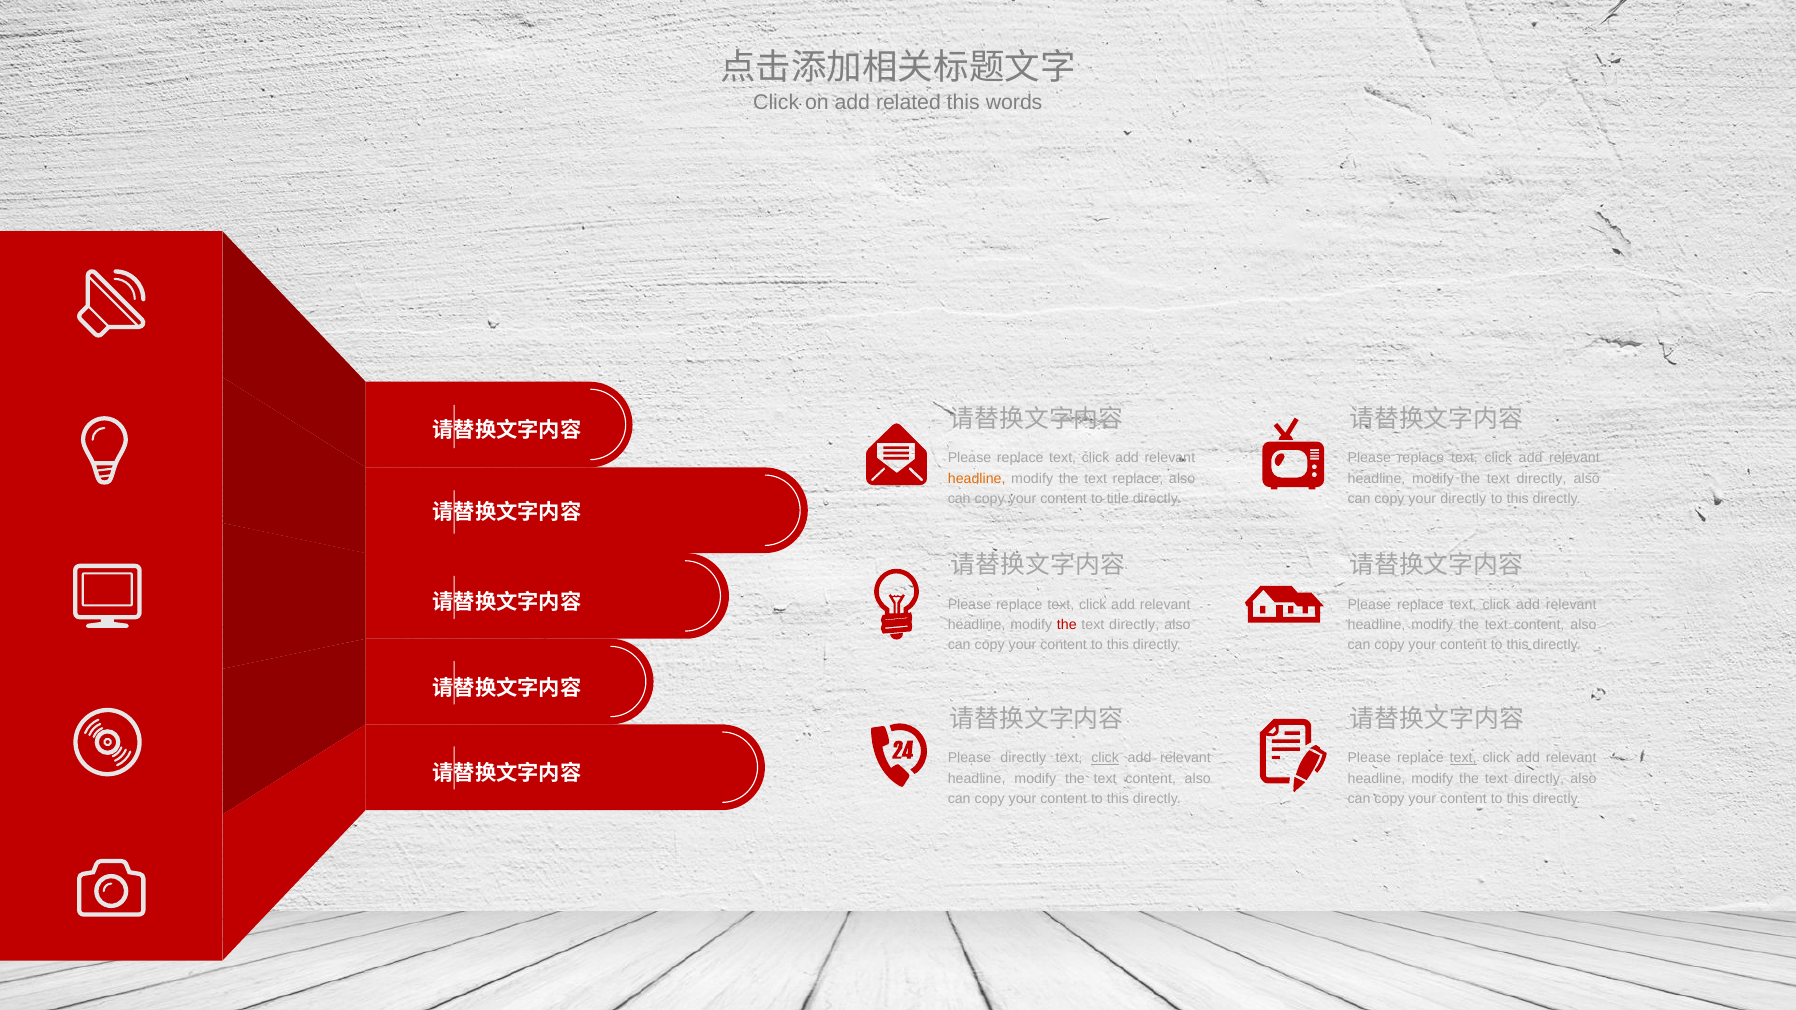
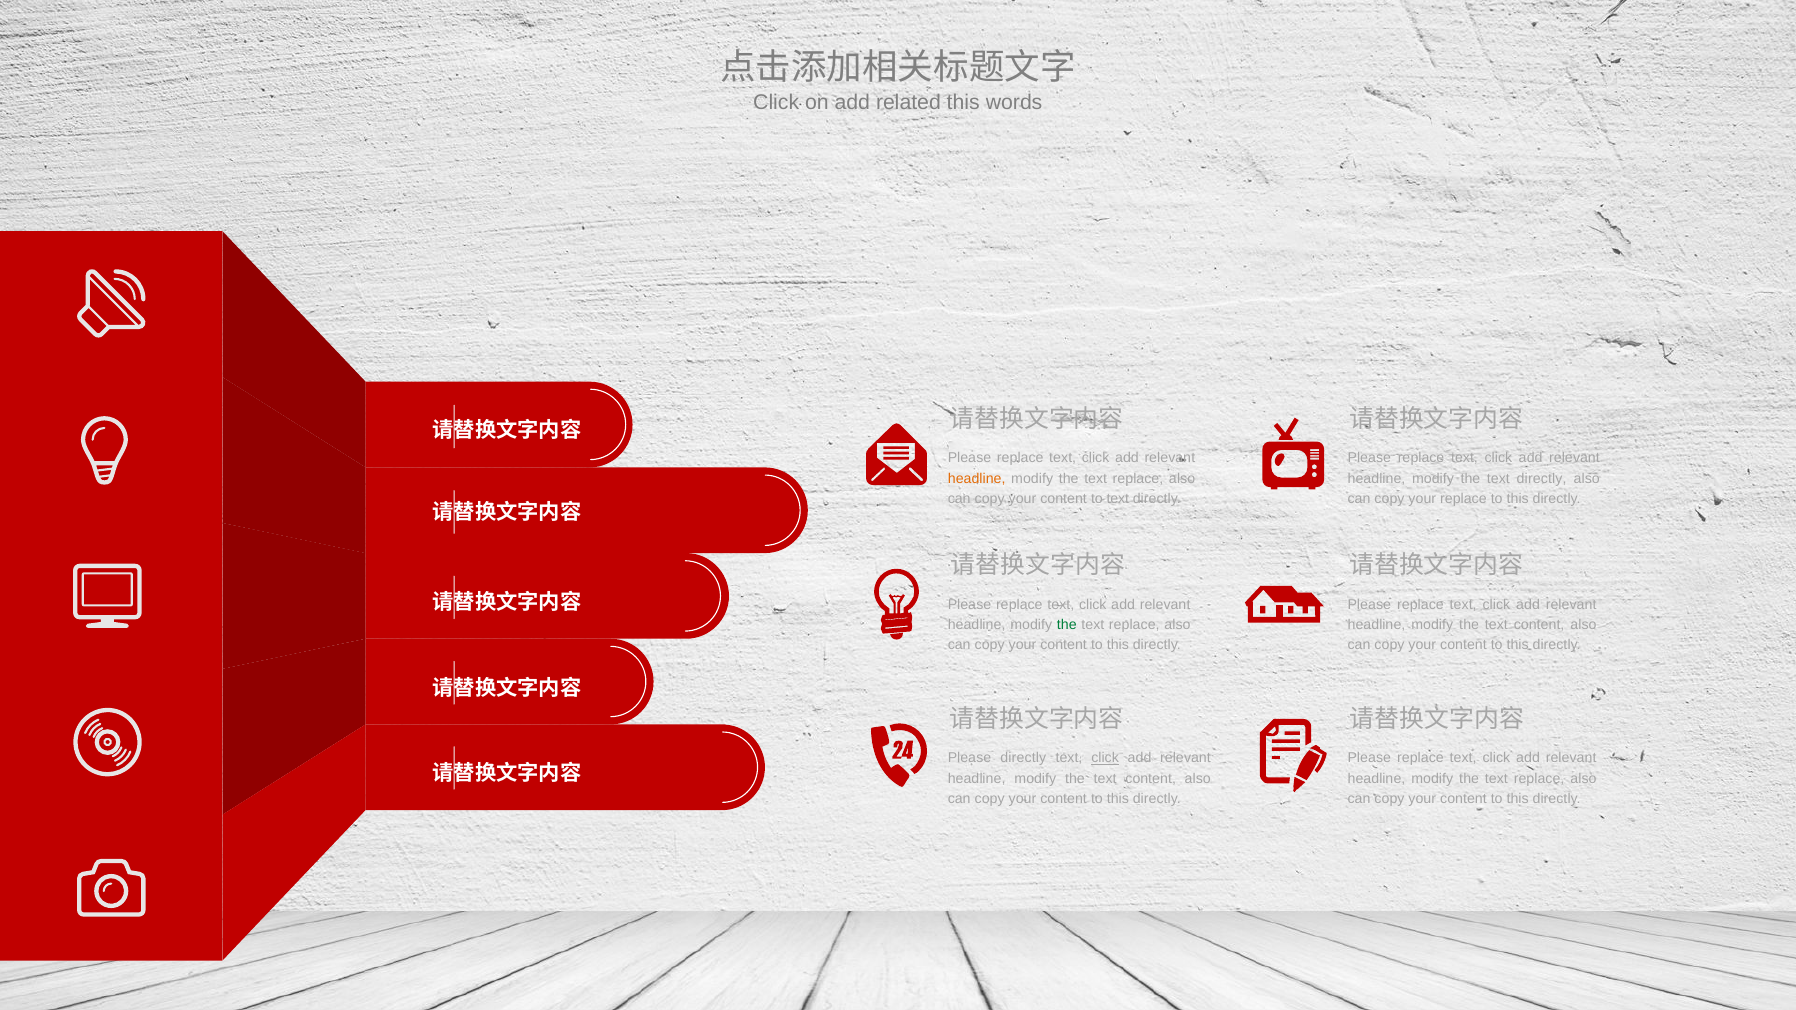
to title: title -> text
your directly: directly -> replace
the at (1067, 625) colour: red -> green
directly at (1134, 625): directly -> replace
text at (1463, 758) underline: present -> none
directly at (1539, 779): directly -> replace
